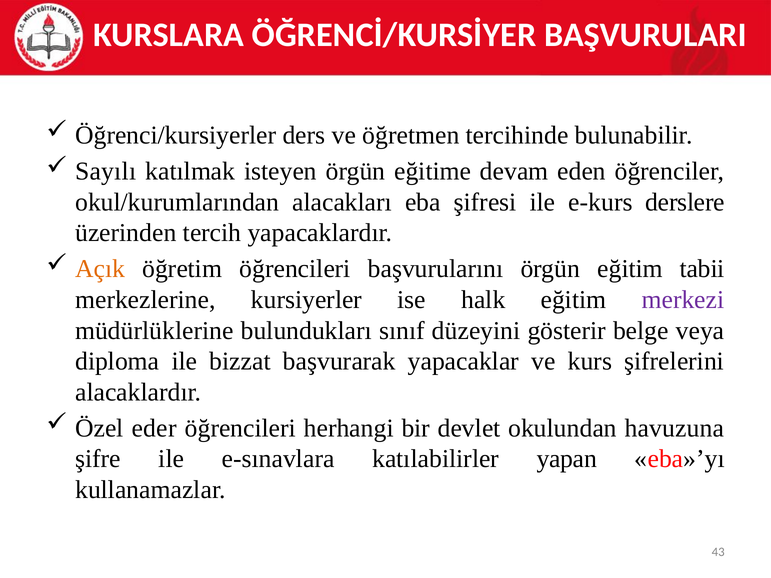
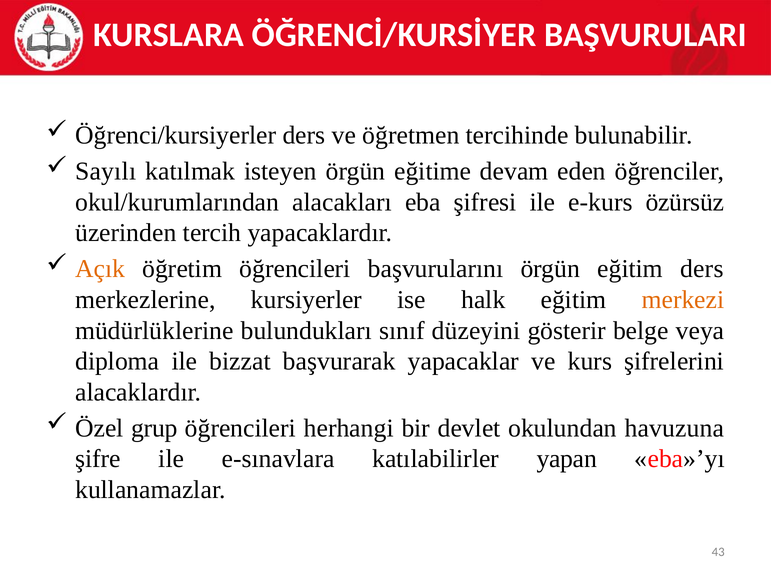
derslere: derslere -> özürsüz
eğitim tabii: tabii -> ders
merkezi colour: purple -> orange
eder: eder -> grup
